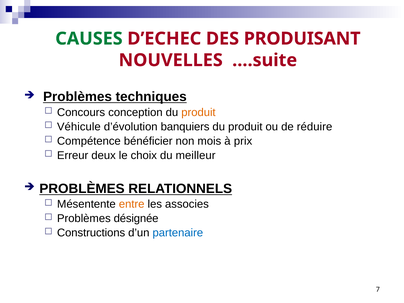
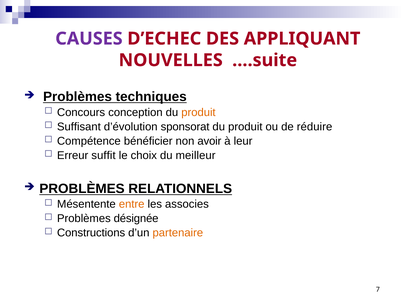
CAUSES colour: green -> purple
PRODUISANT: PRODUISANT -> APPLIQUANT
Véhicule: Véhicule -> Suffisant
banquiers: banquiers -> sponsorat
mois: mois -> avoir
prix: prix -> leur
deux: deux -> suffit
partenaire colour: blue -> orange
